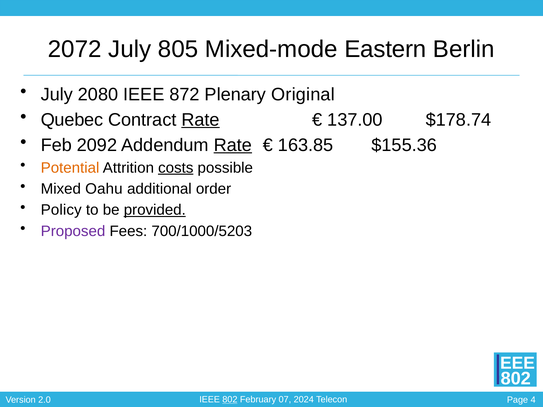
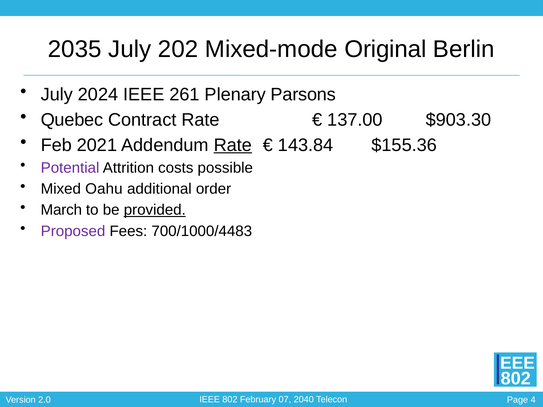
2072: 2072 -> 2035
805: 805 -> 202
Eastern: Eastern -> Original
2080: 2080 -> 2024
872: 872 -> 261
Original: Original -> Parsons
Rate at (201, 120) underline: present -> none
$178.74: $178.74 -> $903.30
2092: 2092 -> 2021
163.85: 163.85 -> 143.84
Potential colour: orange -> purple
costs underline: present -> none
Policy: Policy -> March
700/1000/5203: 700/1000/5203 -> 700/1000/4483
802 at (230, 400) underline: present -> none
2024: 2024 -> 2040
